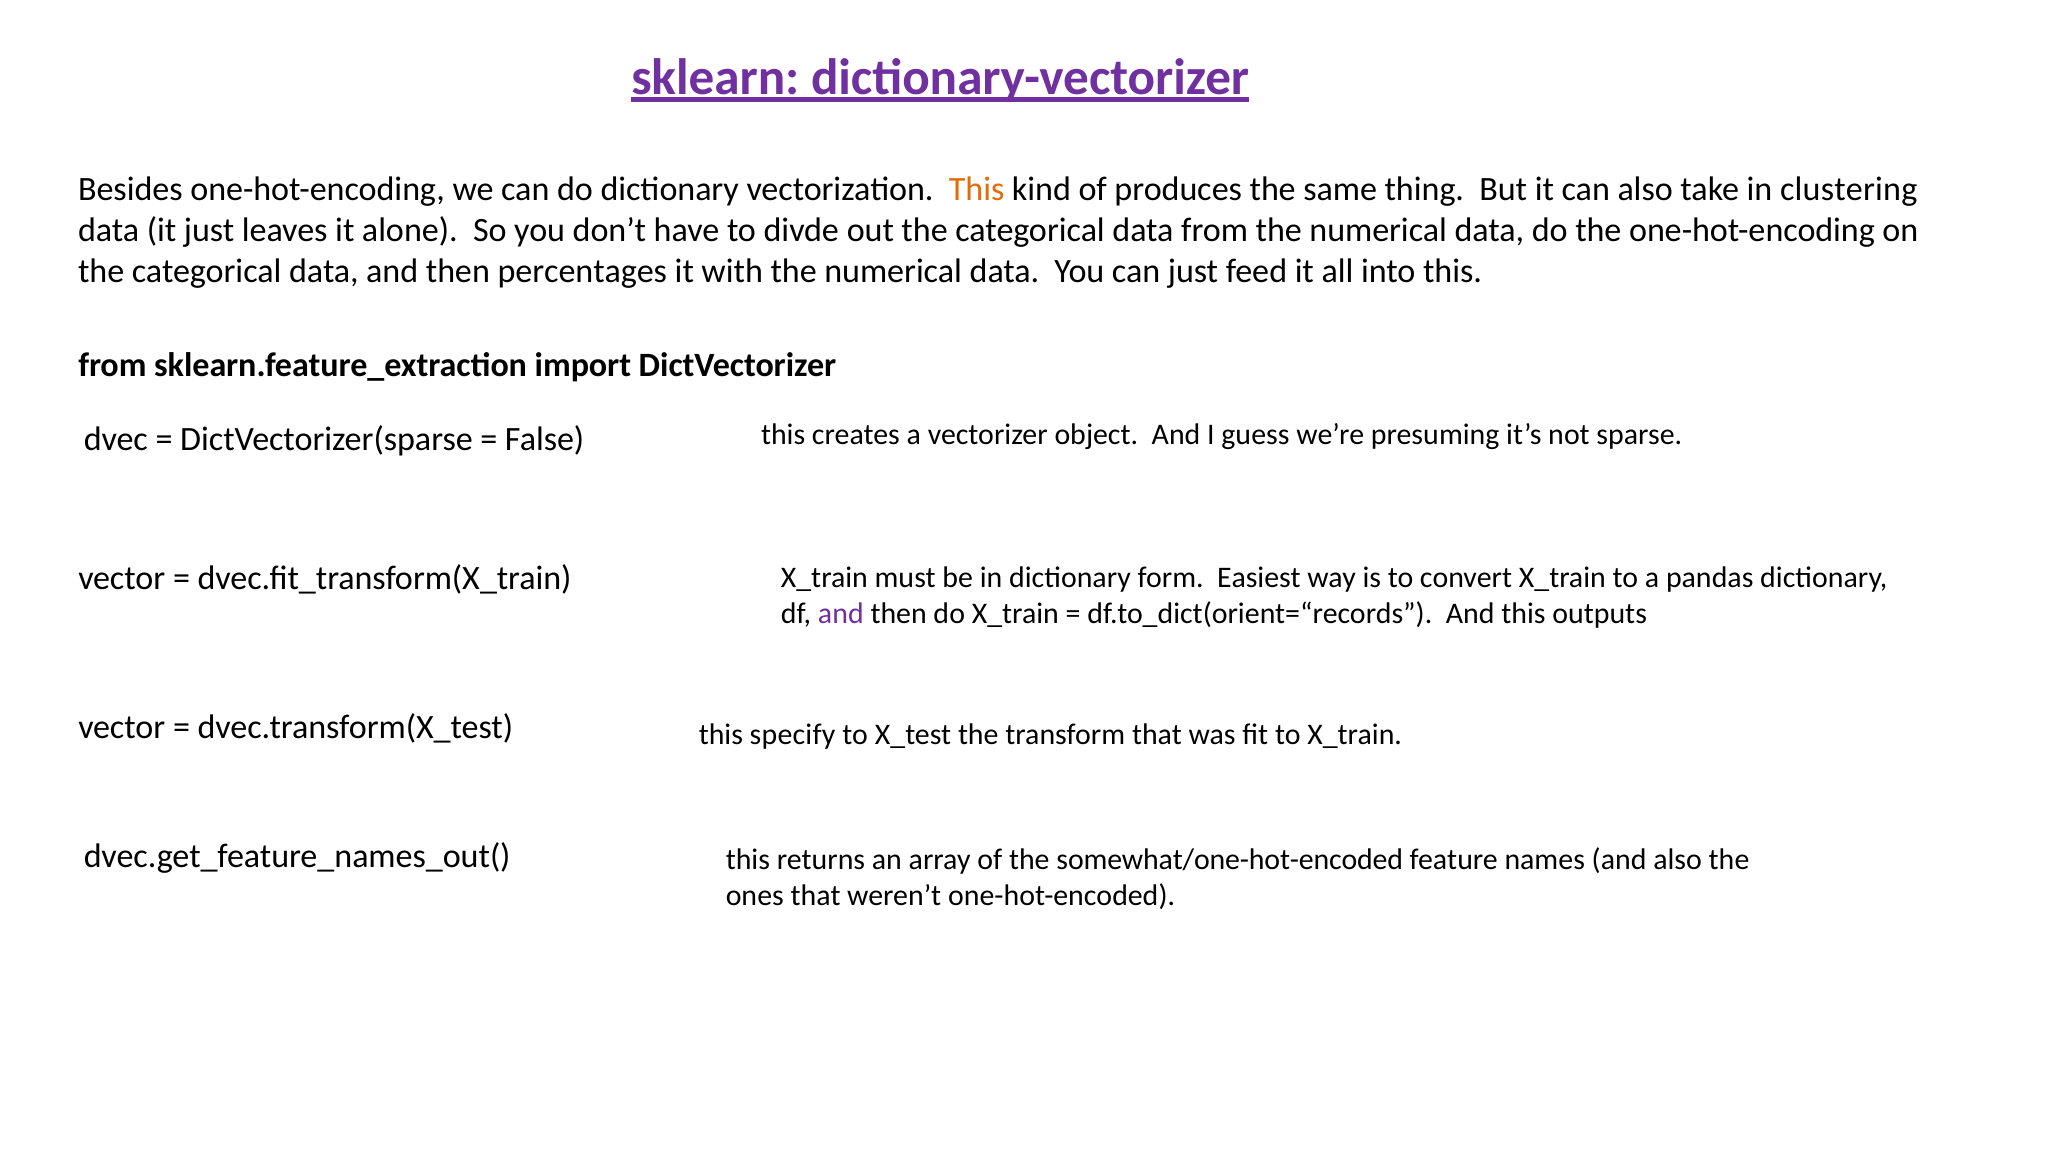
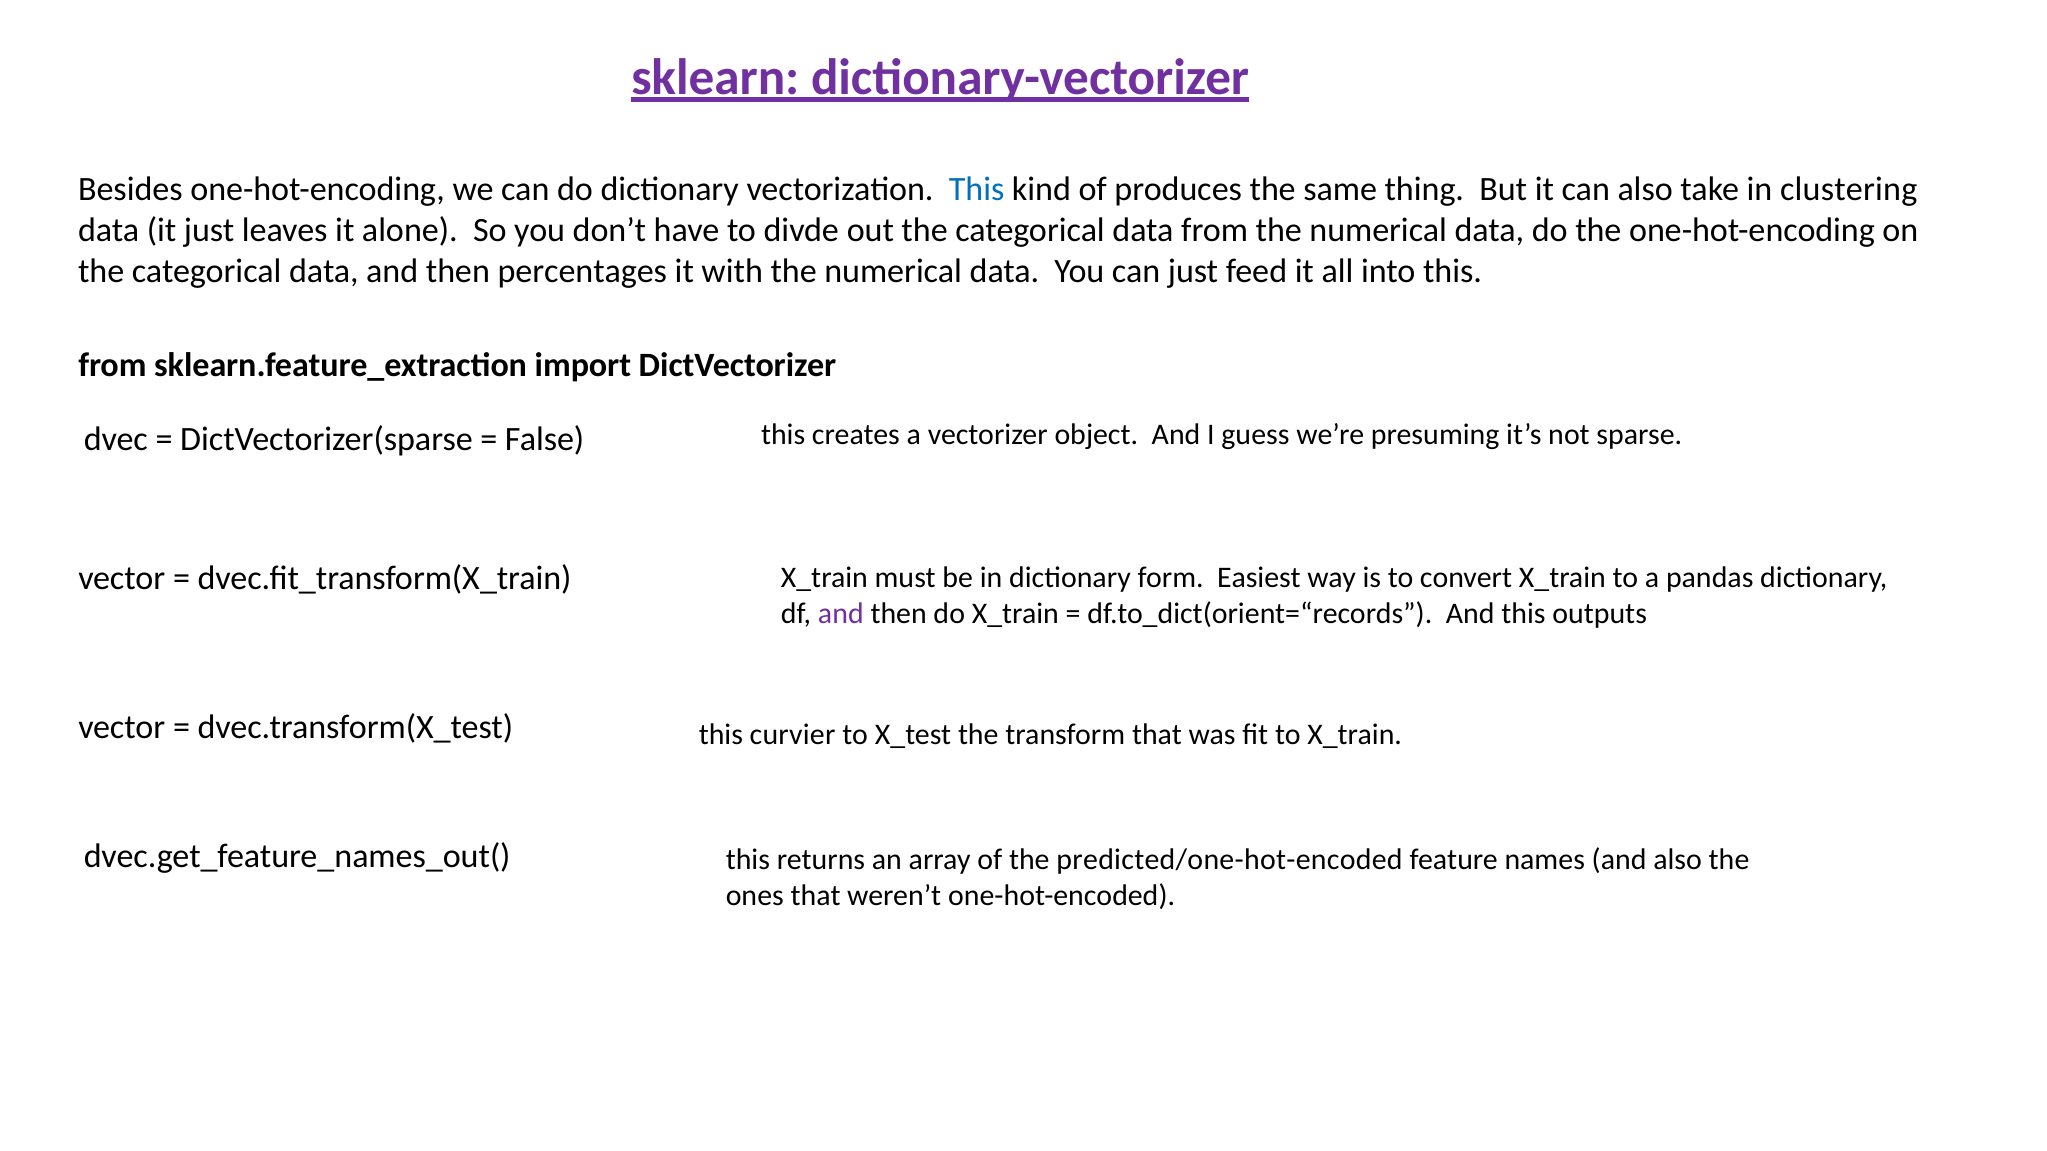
This at (977, 189) colour: orange -> blue
specify: specify -> curvier
somewhat/one-hot-encoded: somewhat/one-hot-encoded -> predicted/one-hot-encoded
